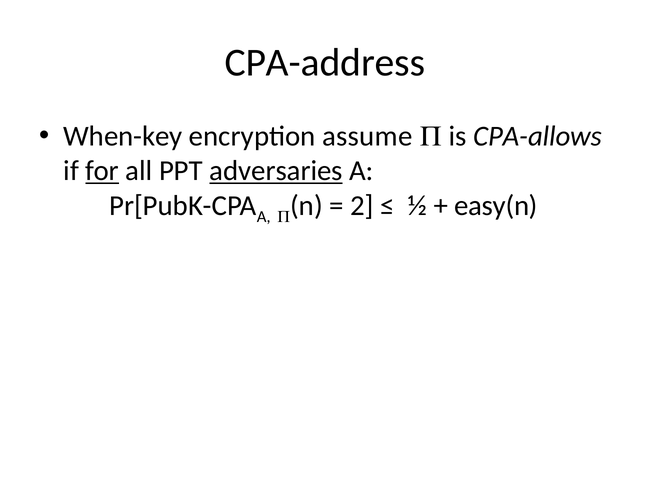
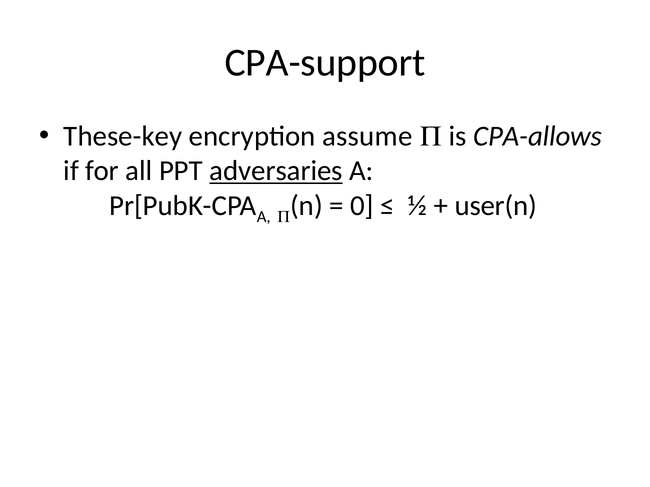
CPA-address: CPA-address -> CPA-support
When-key: When-key -> These-key
for underline: present -> none
2: 2 -> 0
easy(n: easy(n -> user(n
